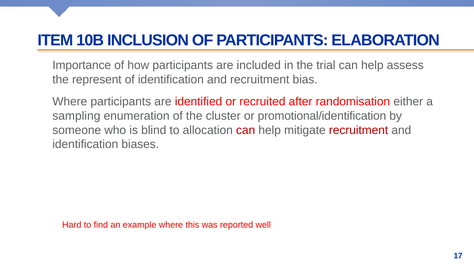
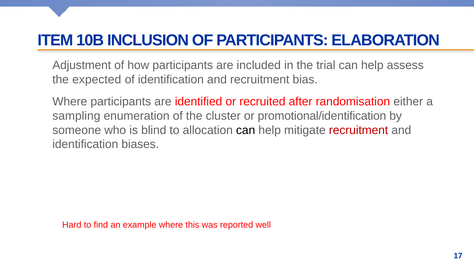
Importance: Importance -> Adjustment
represent: represent -> expected
can at (246, 130) colour: red -> black
